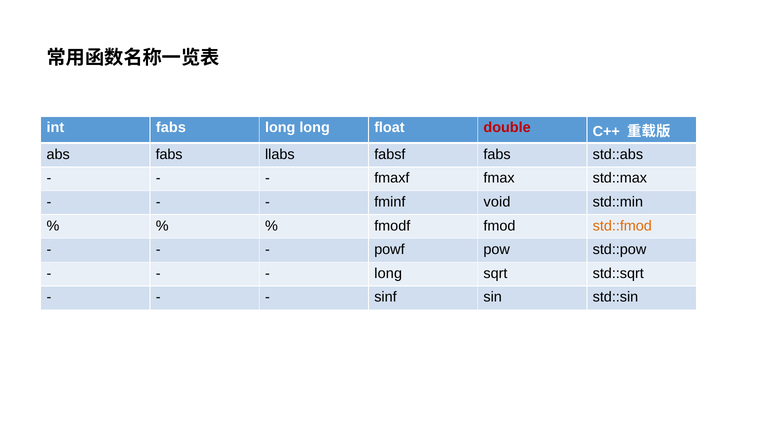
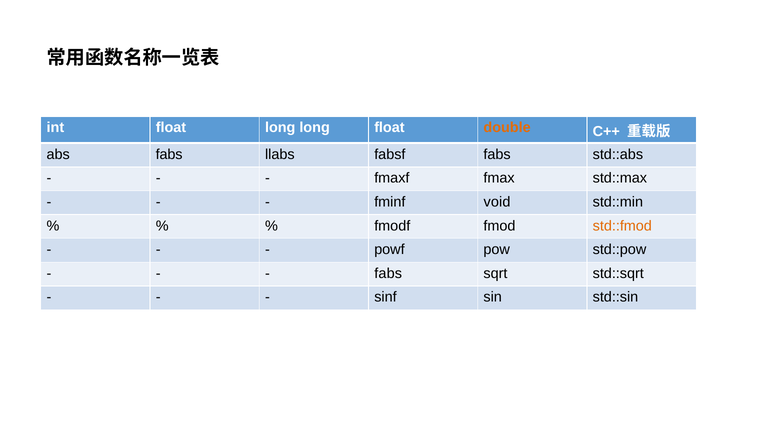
int fabs: fabs -> float
double colour: red -> orange
long at (388, 273): long -> fabs
